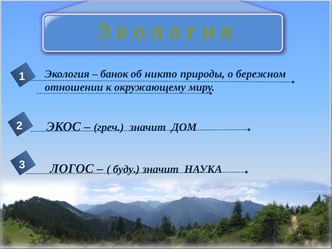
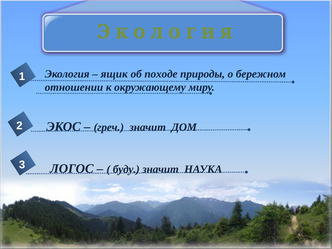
банок: банок -> ящик
никто: никто -> походе
